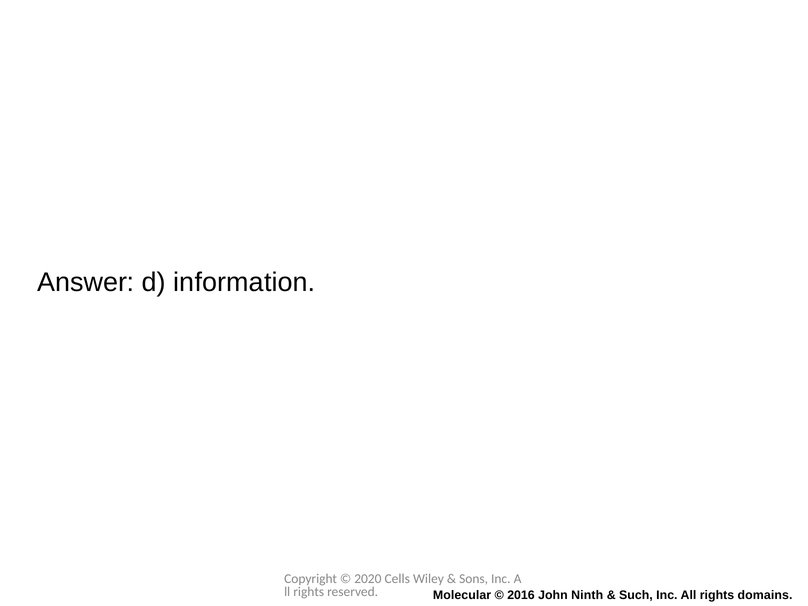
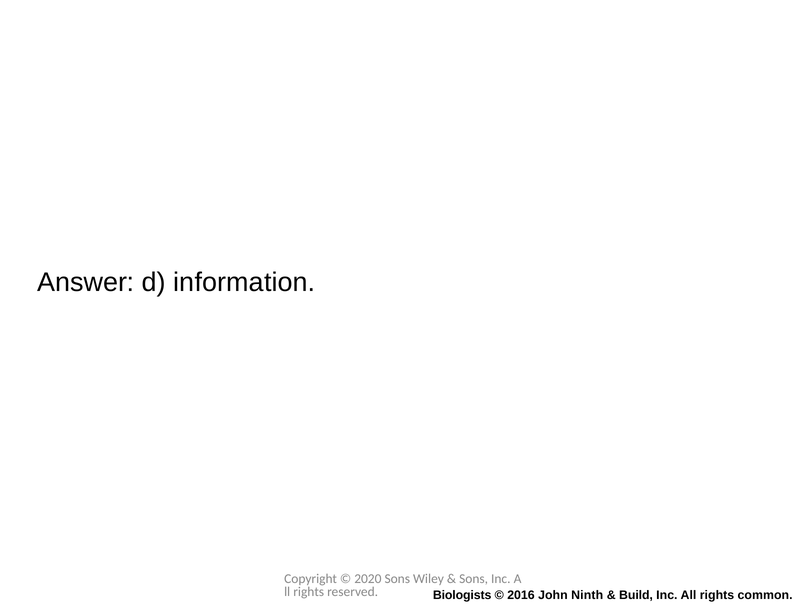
2020 Cells: Cells -> Sons
Molecular: Molecular -> Biologists
Such: Such -> Build
domains: domains -> common
